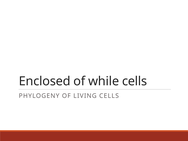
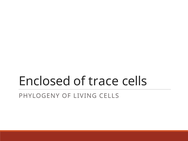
while: while -> trace
